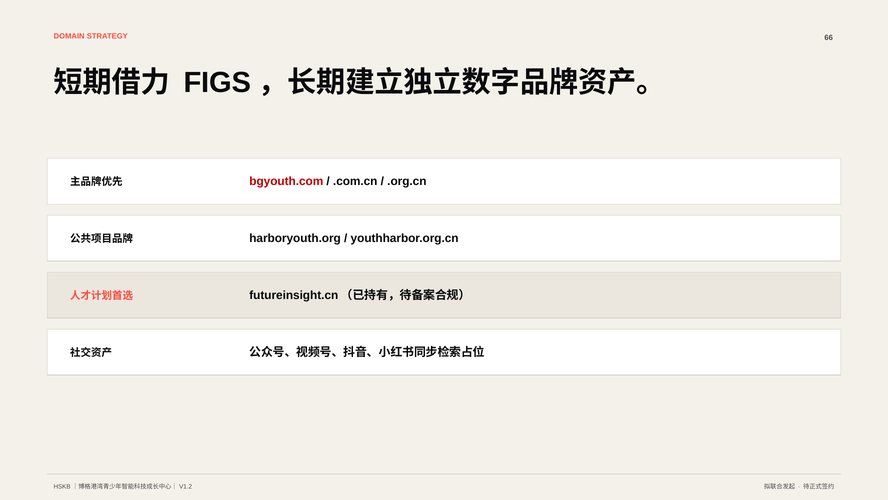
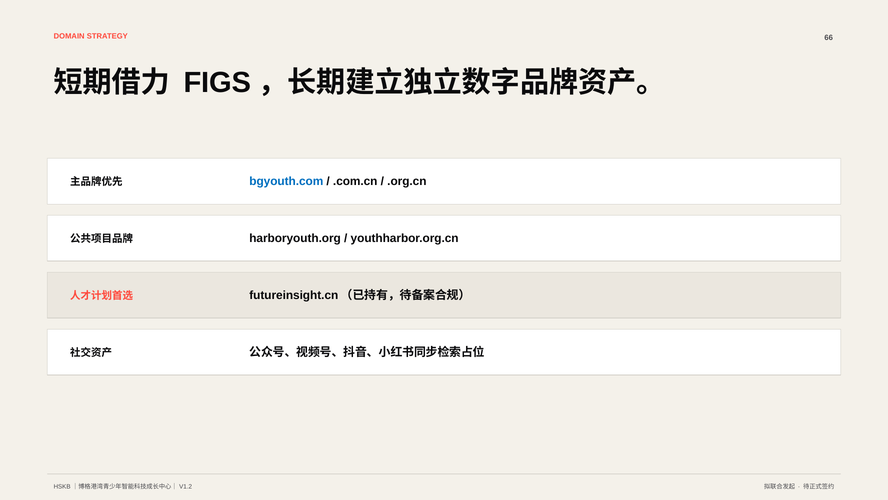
bgyouth.com colour: red -> blue
